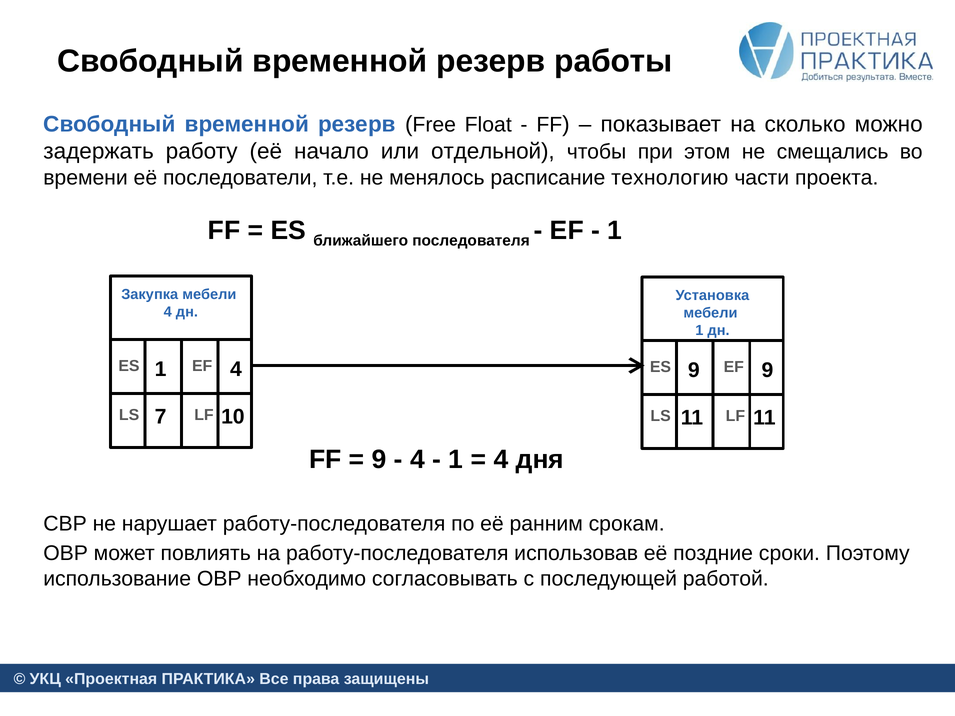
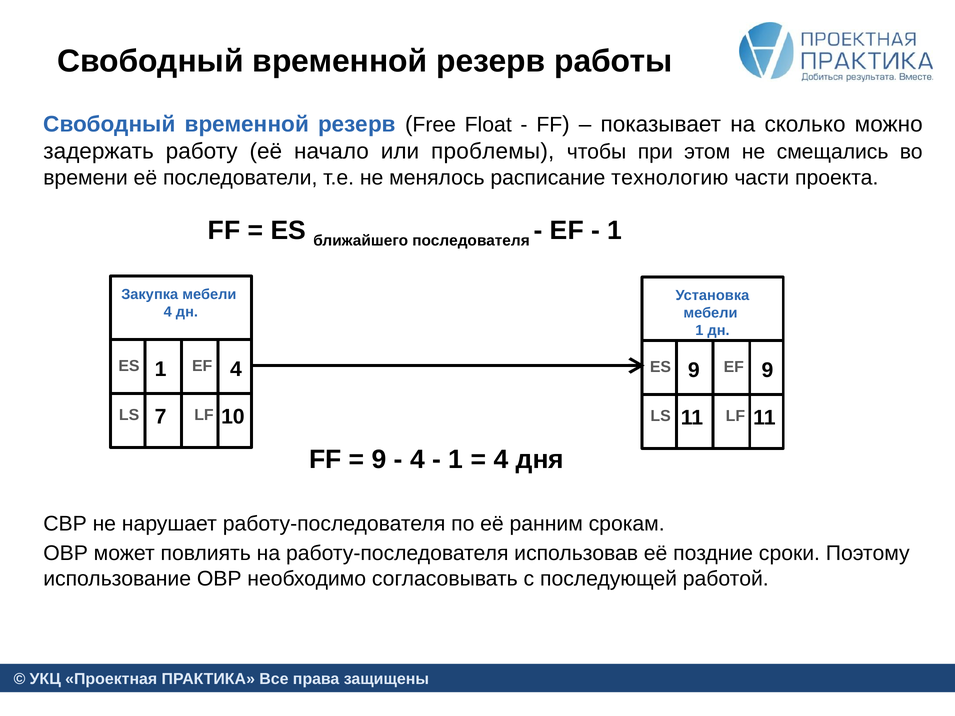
отдельной: отдельной -> проблемы
